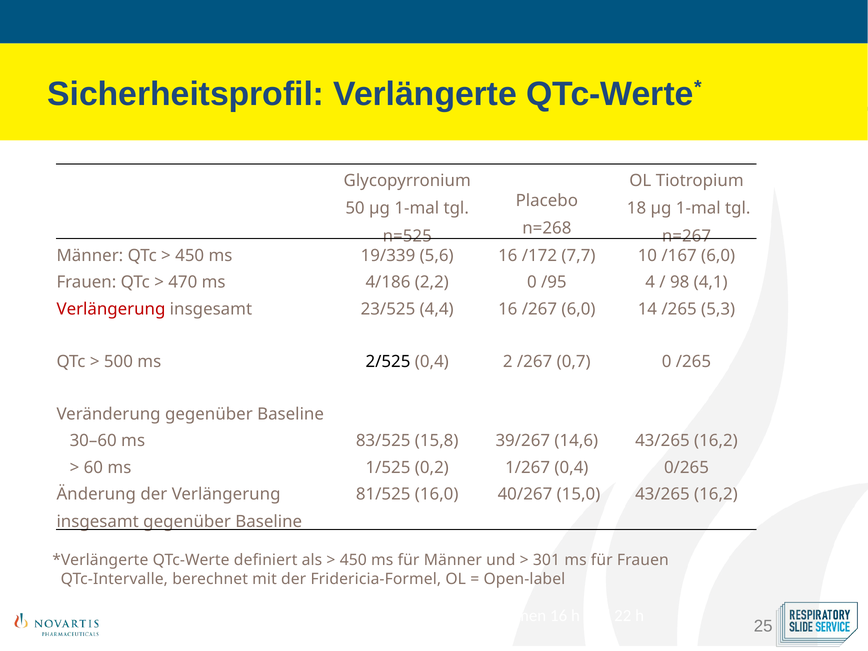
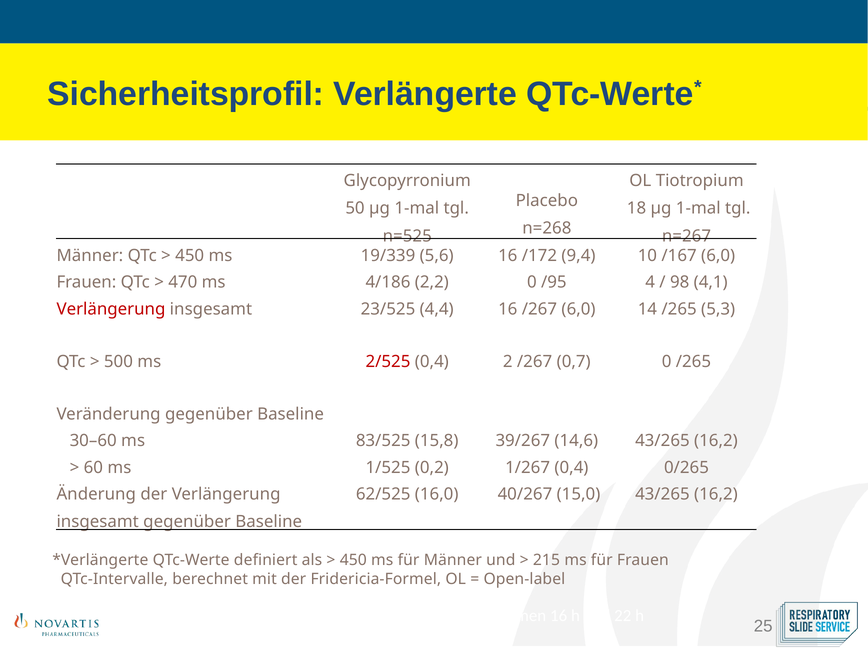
7,7: 7,7 -> 9,4
2/525 colour: black -> red
81/525: 81/525 -> 62/525
301: 301 -> 215
